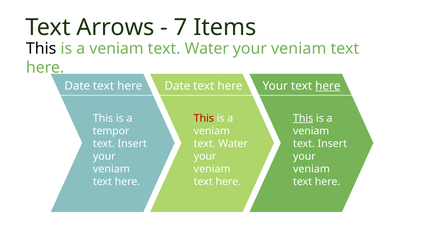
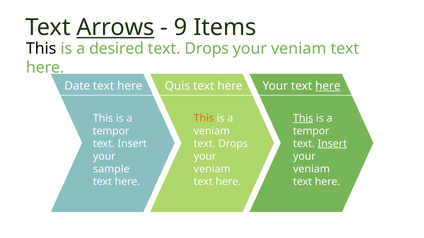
Arrows underline: none -> present
7: 7 -> 9
veniam at (116, 49): veniam -> desired
Water at (207, 49): Water -> Drops
here Date: Date -> Quis
This at (204, 118) colour: red -> orange
veniam at (311, 131): veniam -> tempor
Water at (233, 144): Water -> Drops
Insert at (332, 144) underline: none -> present
veniam at (111, 169): veniam -> sample
